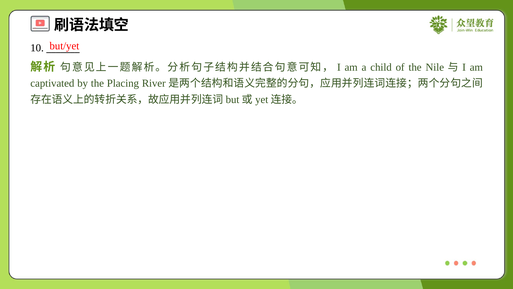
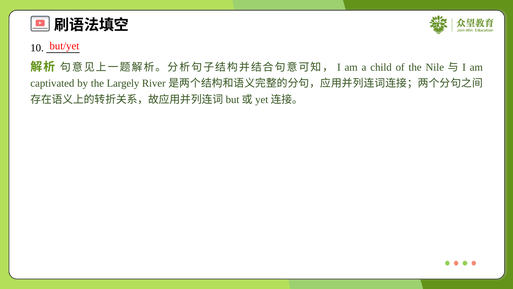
Placing: Placing -> Largely
